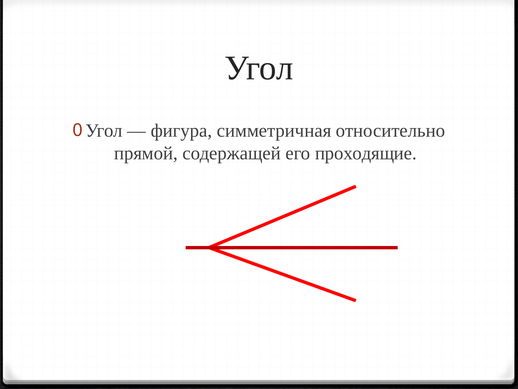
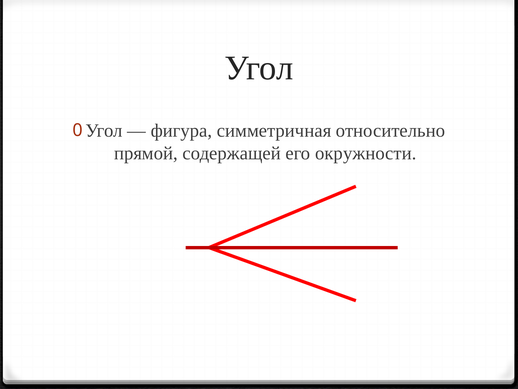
проходящие: проходящие -> окружности
